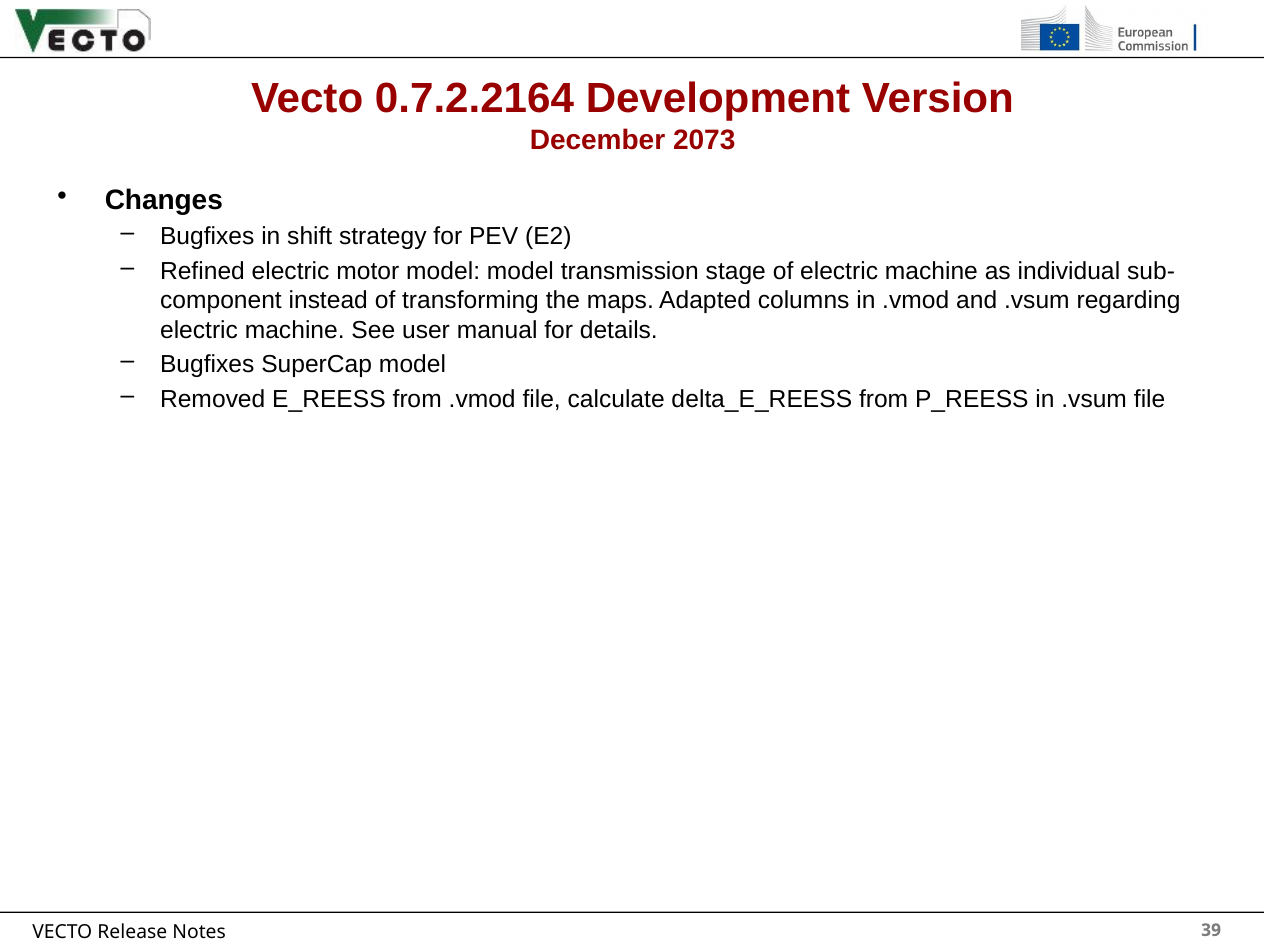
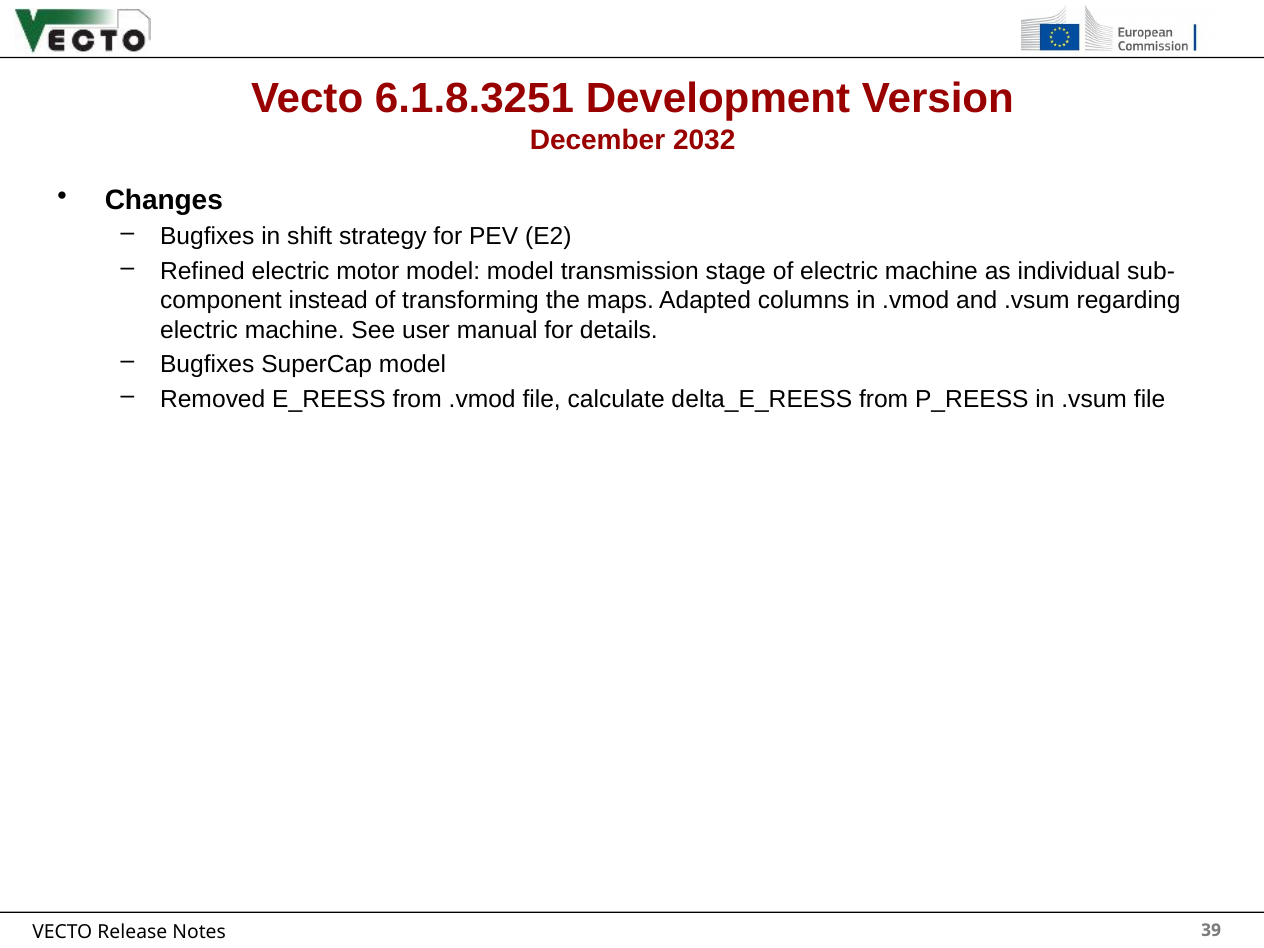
0.7.2.2164: 0.7.2.2164 -> 6.1.8.3251
2073: 2073 -> 2032
